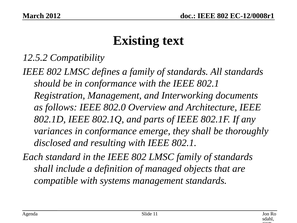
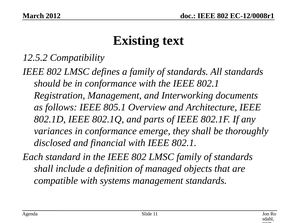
802.0: 802.0 -> 805.1
resulting: resulting -> financial
